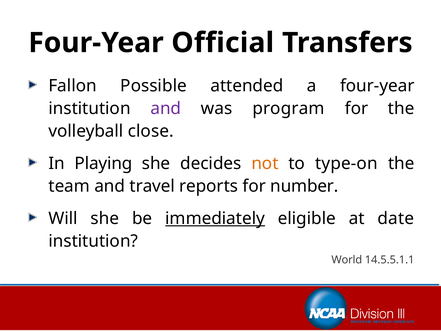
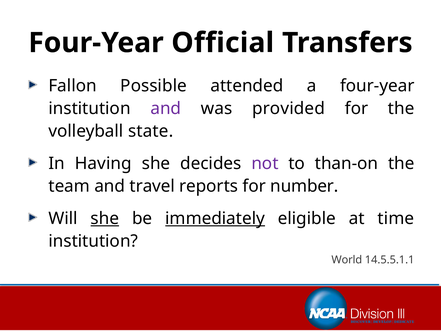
program: program -> provided
close: close -> state
Playing: Playing -> Having
not colour: orange -> purple
type-on: type-on -> than-on
she at (105, 218) underline: none -> present
date: date -> time
